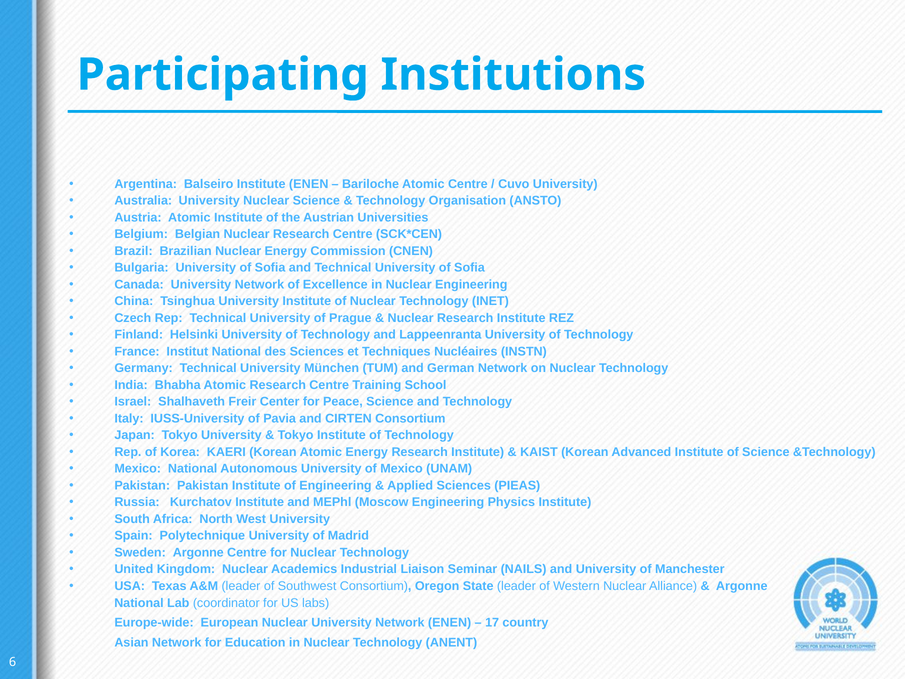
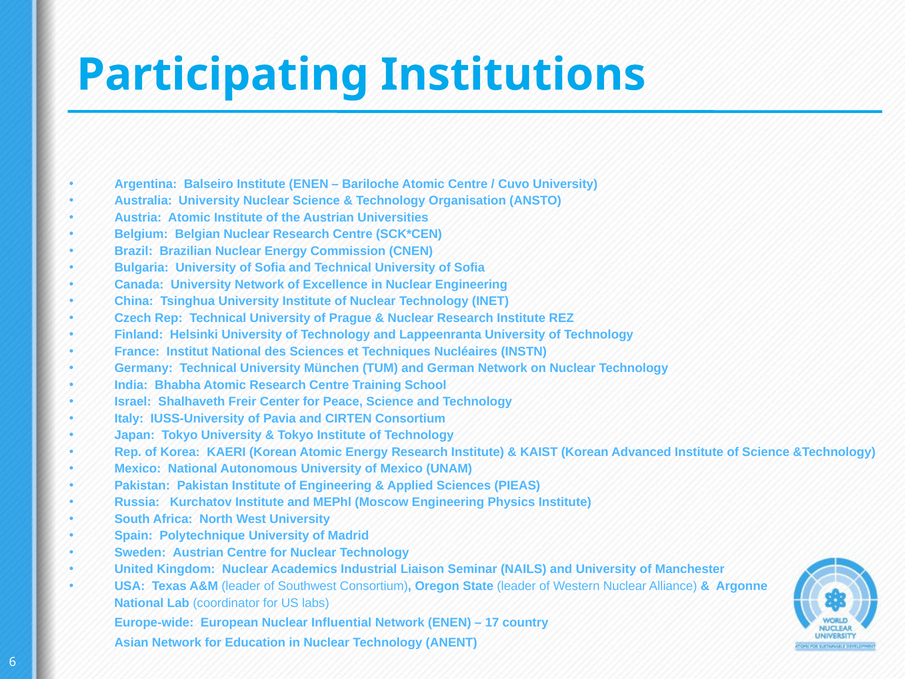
Sweden Argonne: Argonne -> Austrian
Nuclear University: University -> Influential
